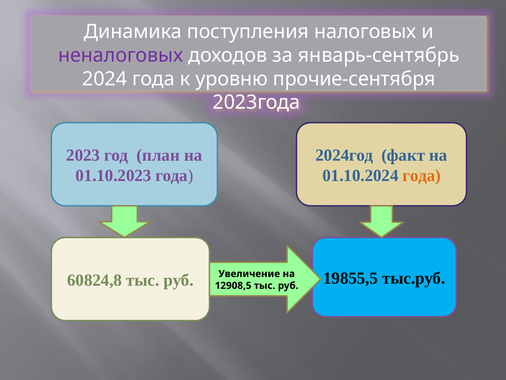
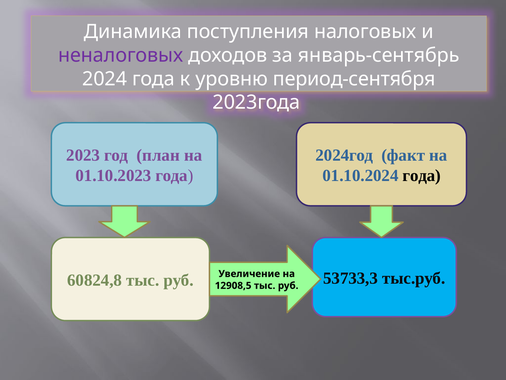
прочие-сентября: прочие-сентября -> период-сентября
года at (422, 175) colour: orange -> black
19855,5: 19855,5 -> 53733,3
